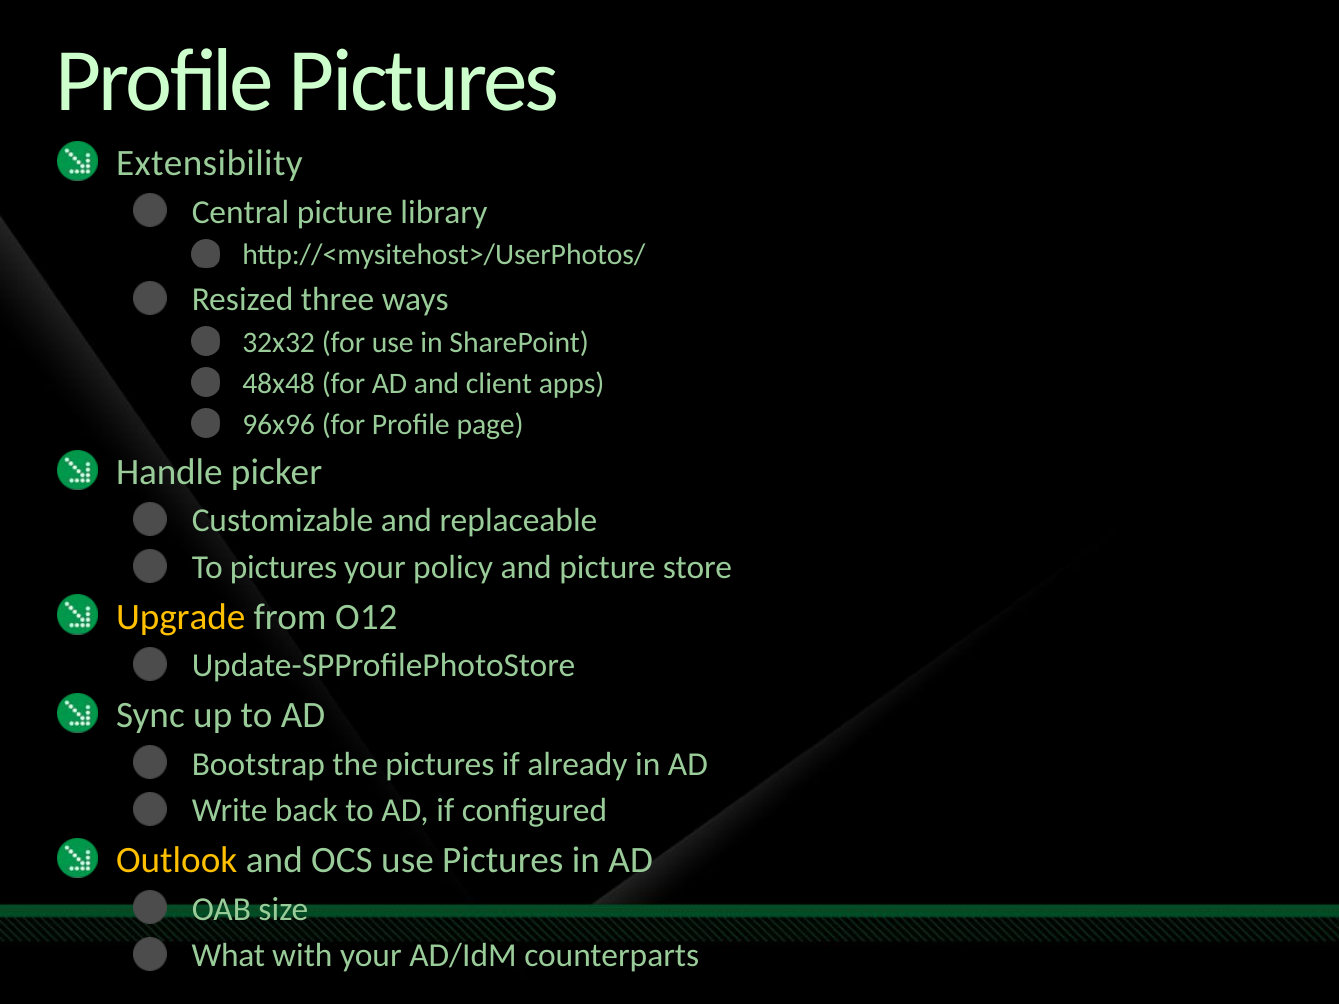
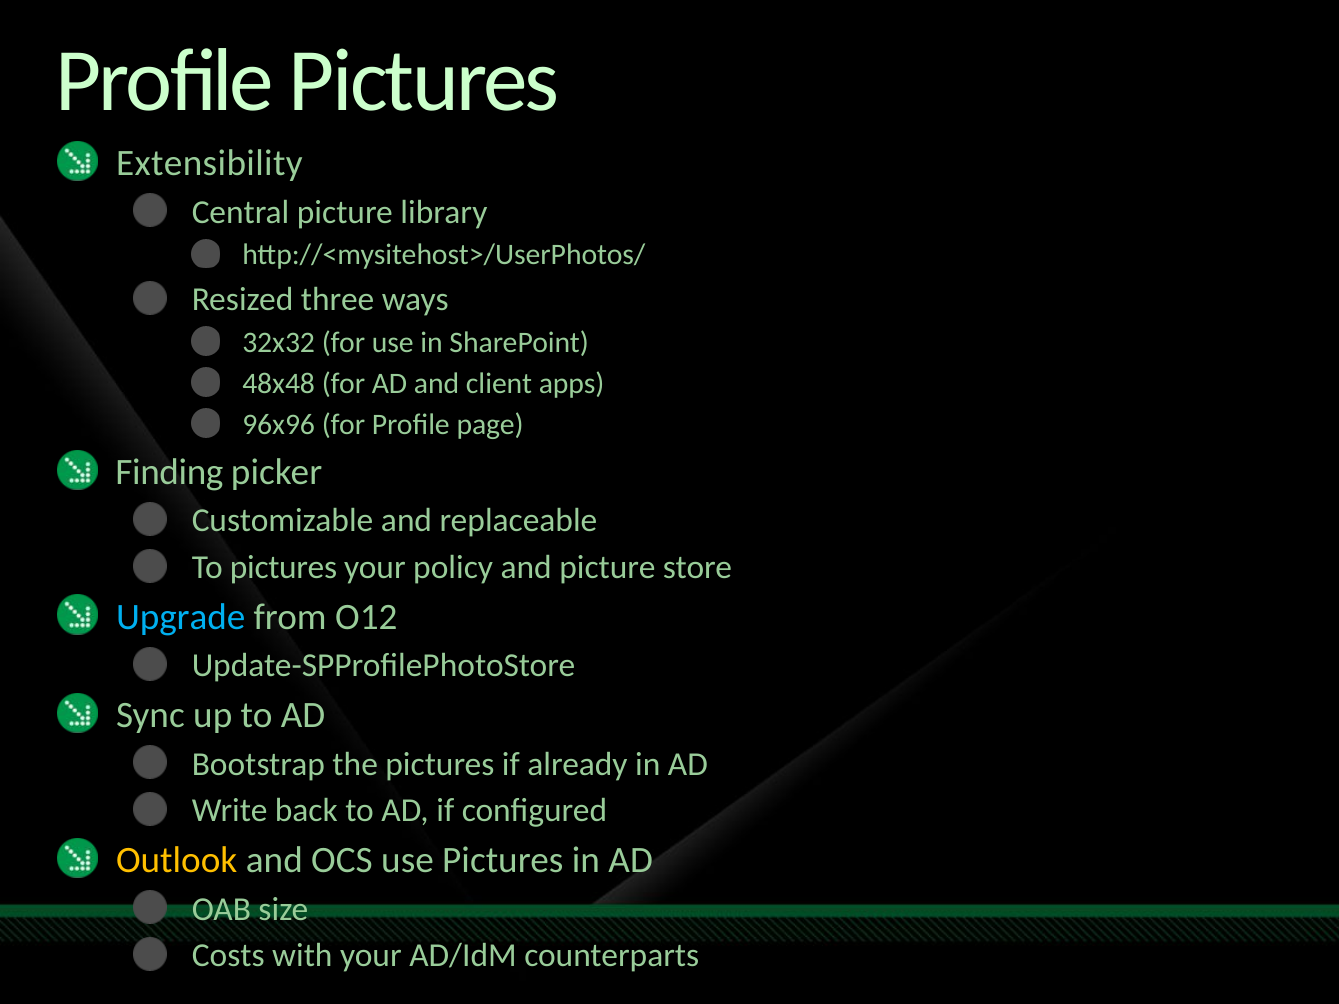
Handle: Handle -> Finding
Upgrade colour: yellow -> light blue
What: What -> Costs
